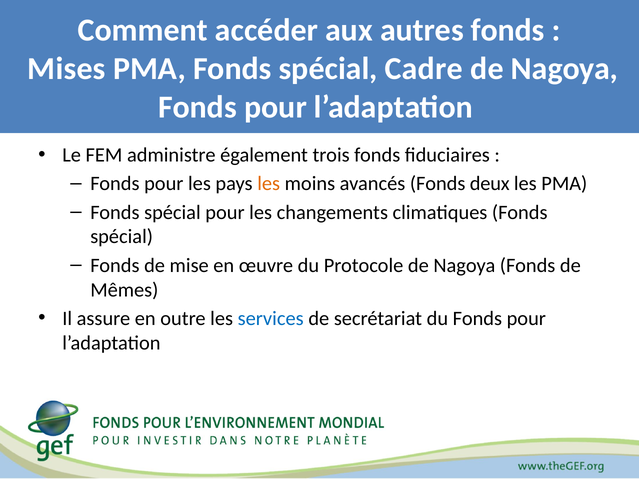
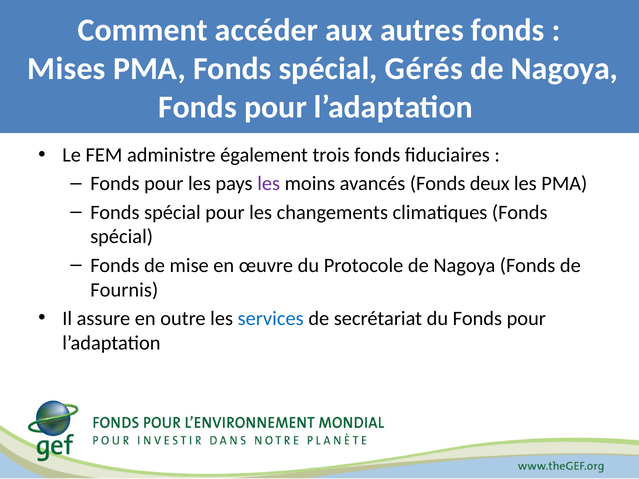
Cadre: Cadre -> Gérés
les at (269, 184) colour: orange -> purple
Mêmes: Mêmes -> Fournis
